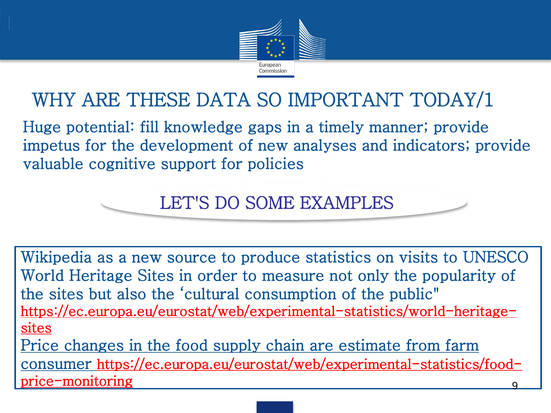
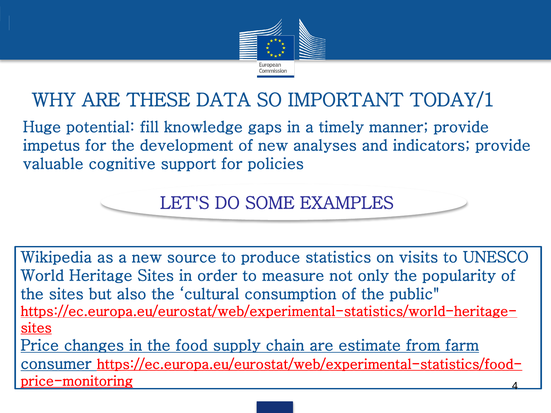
9: 9 -> 4
